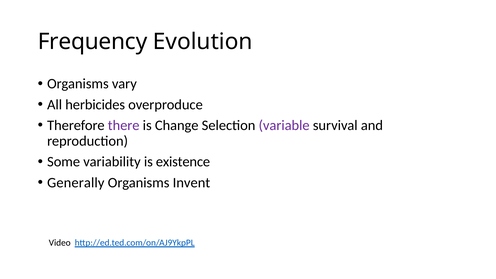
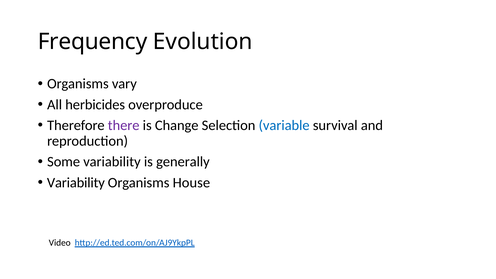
variable colour: purple -> blue
existence: existence -> generally
Generally at (76, 183): Generally -> Variability
Invent: Invent -> House
